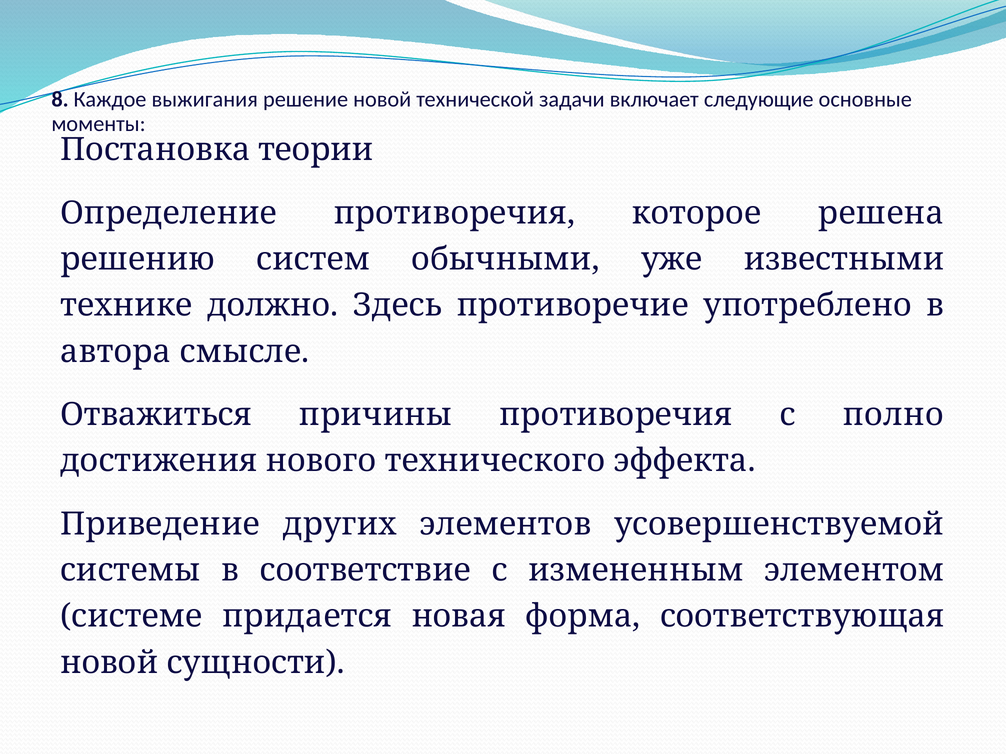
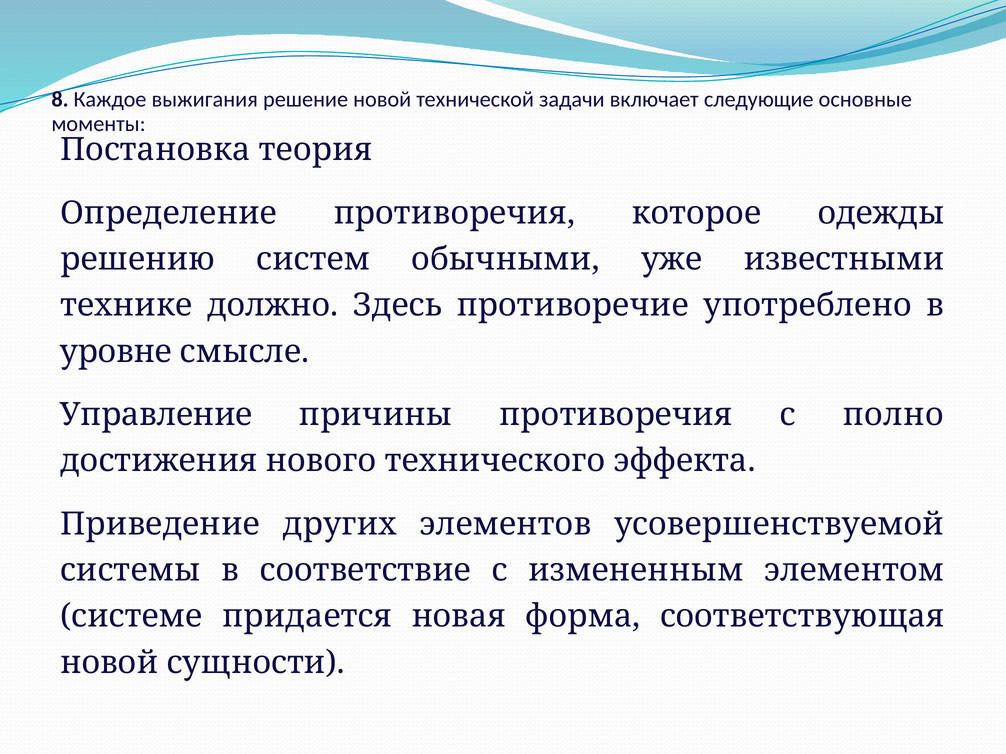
теории: теории -> теория
решена: решена -> одежды
автора: автора -> уровне
Отважиться: Отважиться -> Управление
